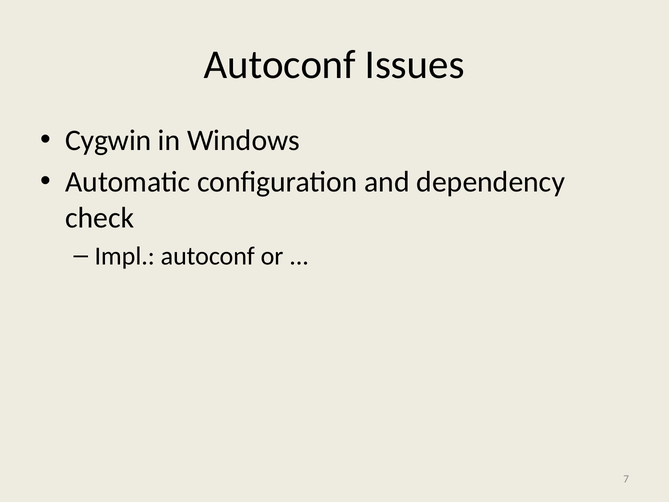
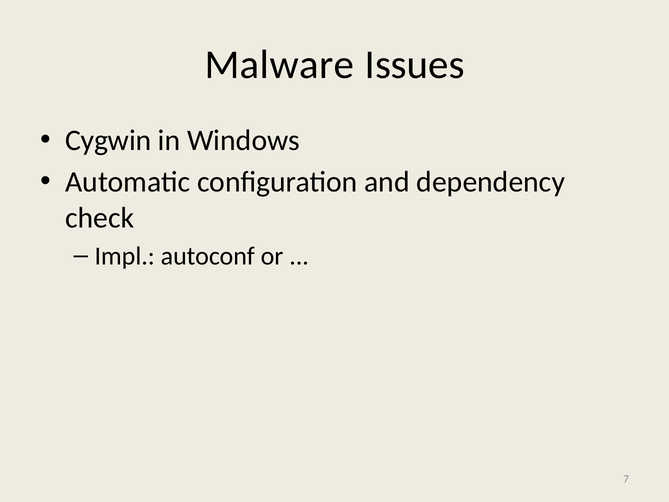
Autoconf at (280, 65): Autoconf -> Malware
